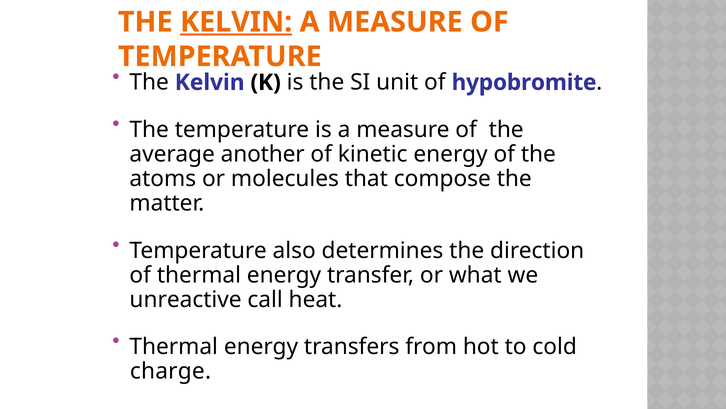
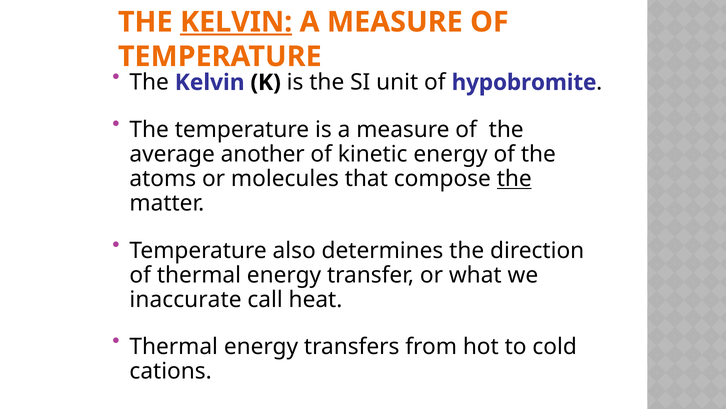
the at (514, 179) underline: none -> present
unreactive: unreactive -> inaccurate
charge: charge -> cations
